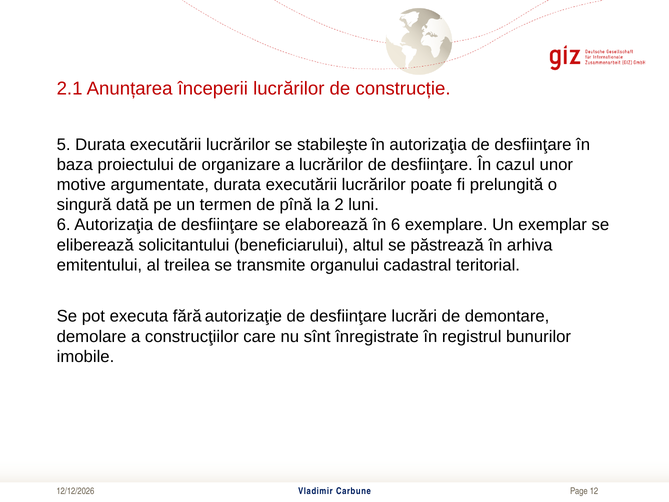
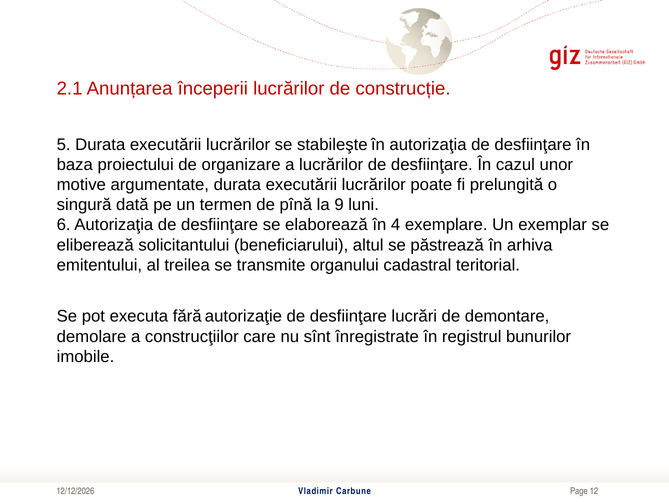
2: 2 -> 9
în 6: 6 -> 4
